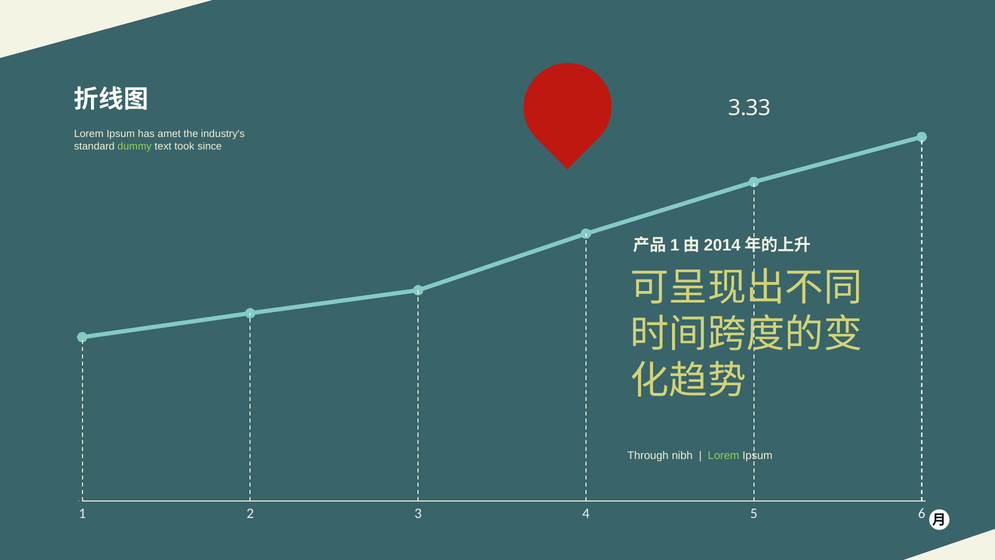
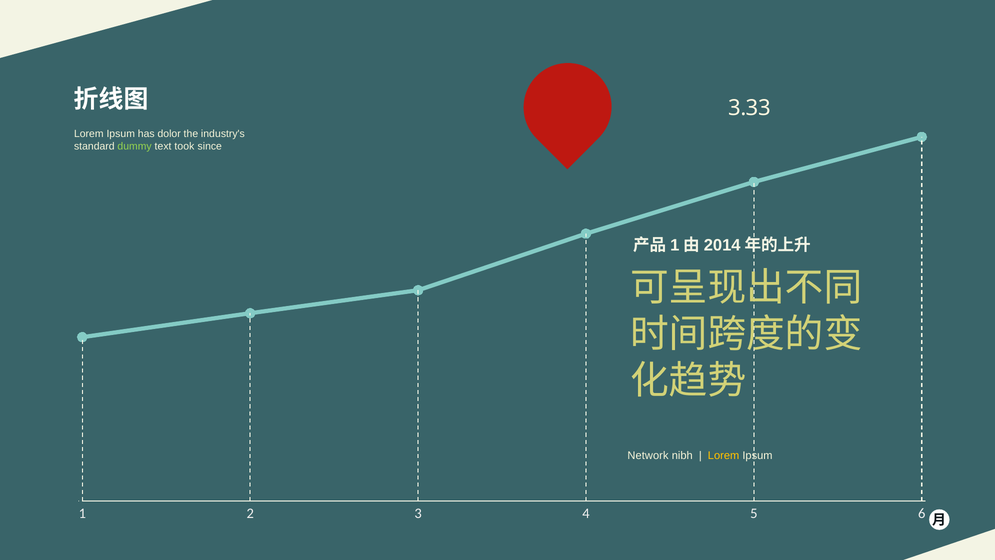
amet: amet -> dolor
Through: Through -> Network
Lorem at (724, 455) colour: light green -> yellow
